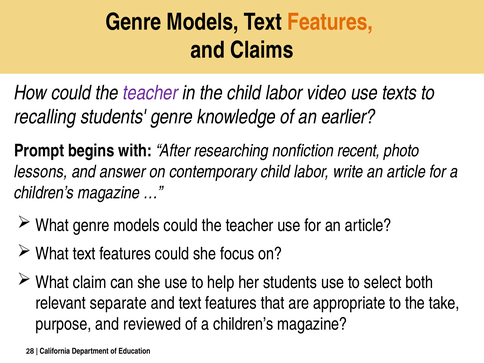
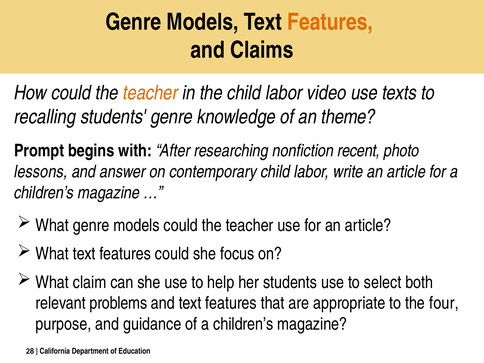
teacher at (150, 93) colour: purple -> orange
earlier: earlier -> theme
separate: separate -> problems
take: take -> four
reviewed: reviewed -> guidance
